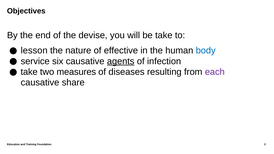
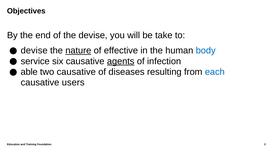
lesson at (34, 51): lesson -> devise
nature underline: none -> present
take at (29, 72): take -> able
two measures: measures -> causative
each colour: purple -> blue
share: share -> users
